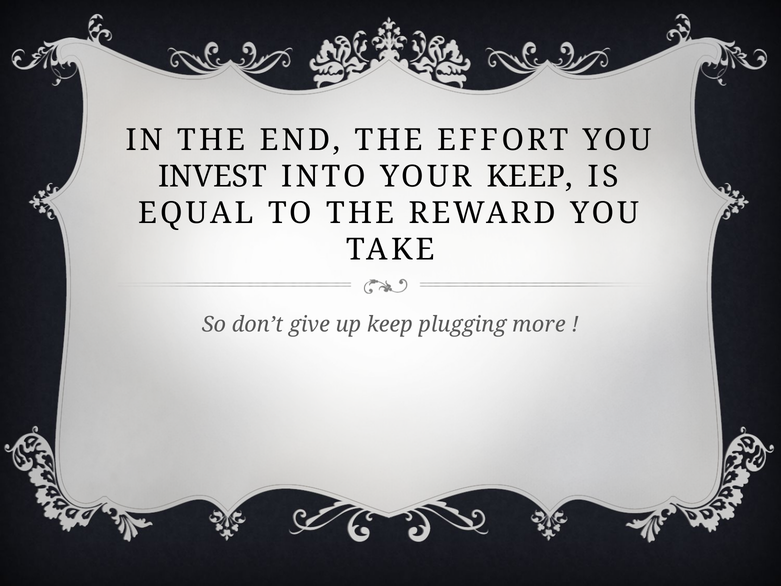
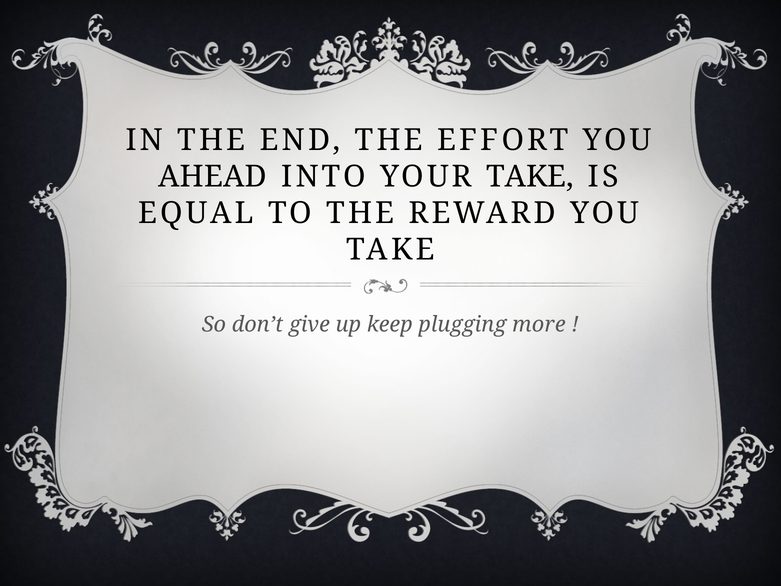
INVEST: INVEST -> AHEAD
YOUR KEEP: KEEP -> TAKE
